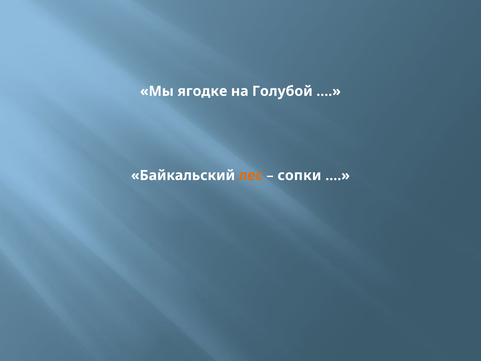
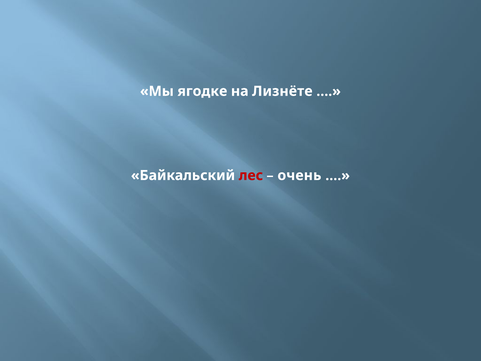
Голубой: Голубой -> Лизнёте
лес colour: orange -> red
сопки: сопки -> очень
